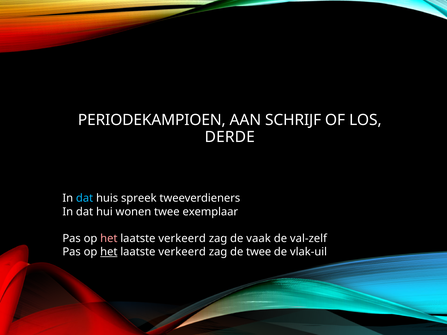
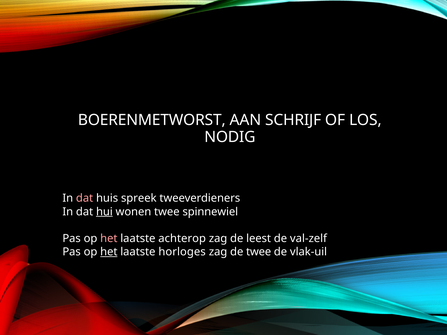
PERIODEKAMPIOEN: PERIODEKAMPIOEN -> BOERENMETWORST
DERDE: DERDE -> NODIG
dat at (85, 198) colour: light blue -> pink
hui underline: none -> present
exemplaar: exemplaar -> spinnewiel
verkeerd at (182, 239): verkeerd -> achterop
vaak: vaak -> leest
verkeerd at (182, 252): verkeerd -> horloges
